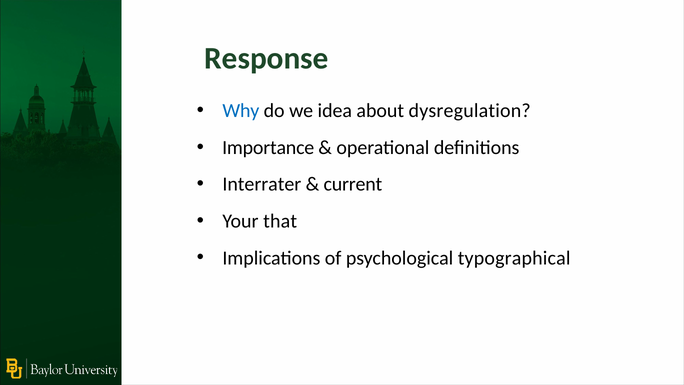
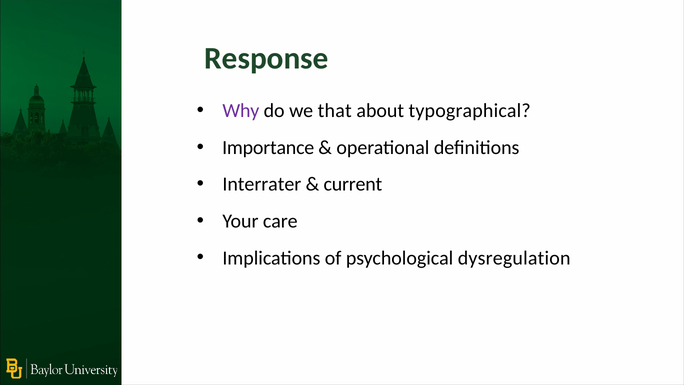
Why colour: blue -> purple
idea: idea -> that
dysregulation: dysregulation -> typographical
that: that -> care
typographical: typographical -> dysregulation
